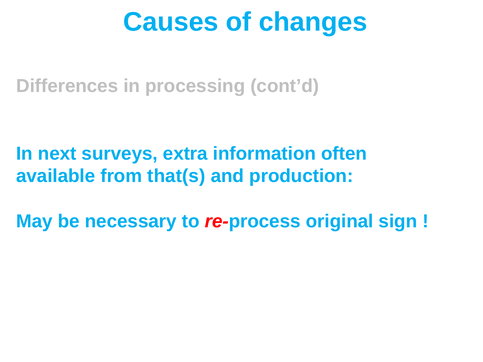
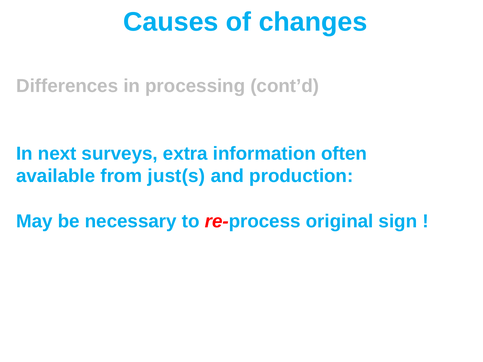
that(s: that(s -> just(s
